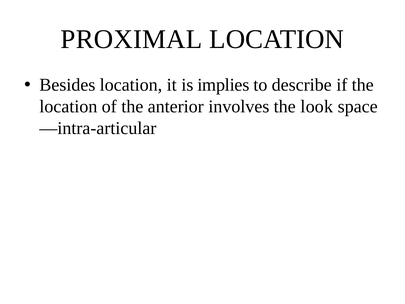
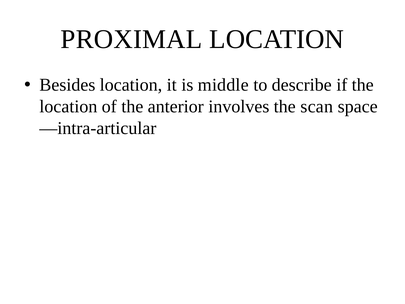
implies: implies -> middle
look: look -> scan
